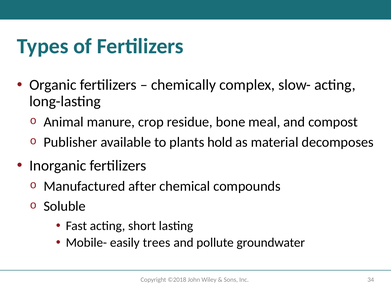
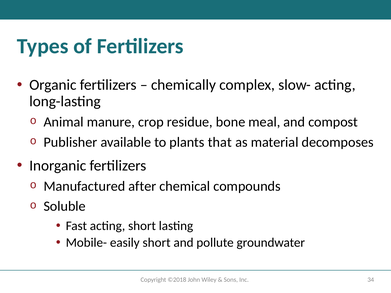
hold: hold -> that
easily trees: trees -> short
